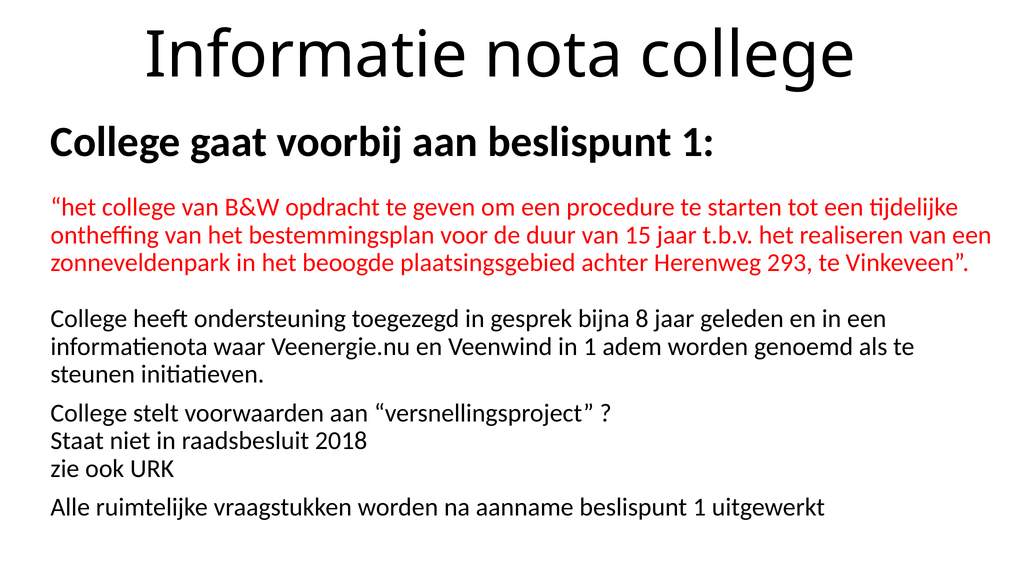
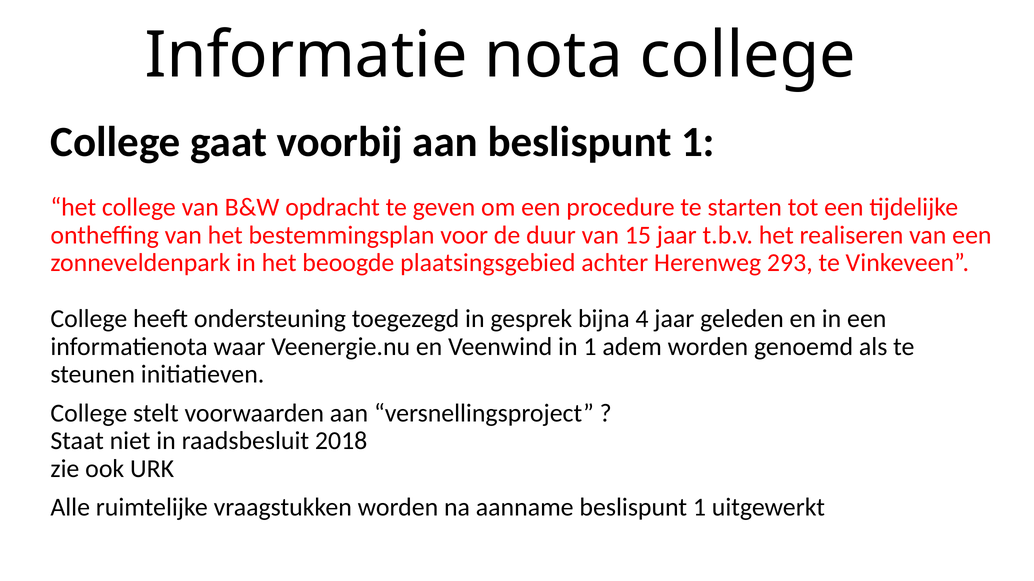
8: 8 -> 4
